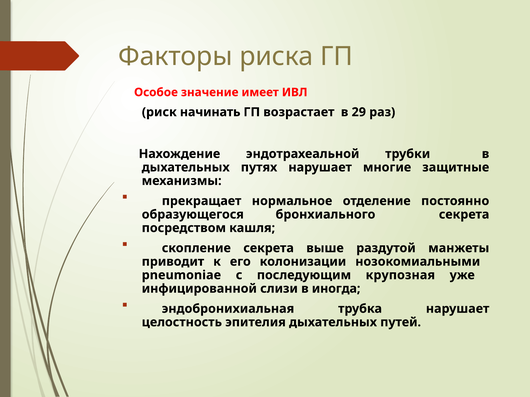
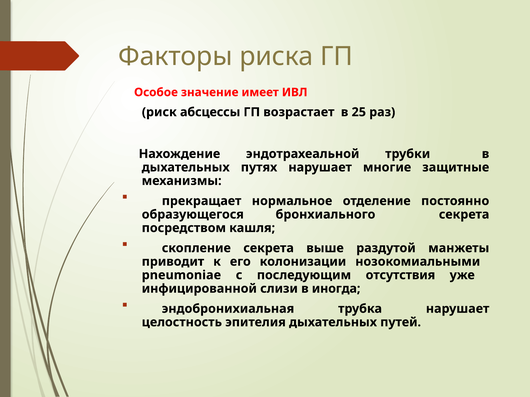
начинать: начинать -> абсцессы
29: 29 -> 25
крупозная: крупозная -> отсутствия
